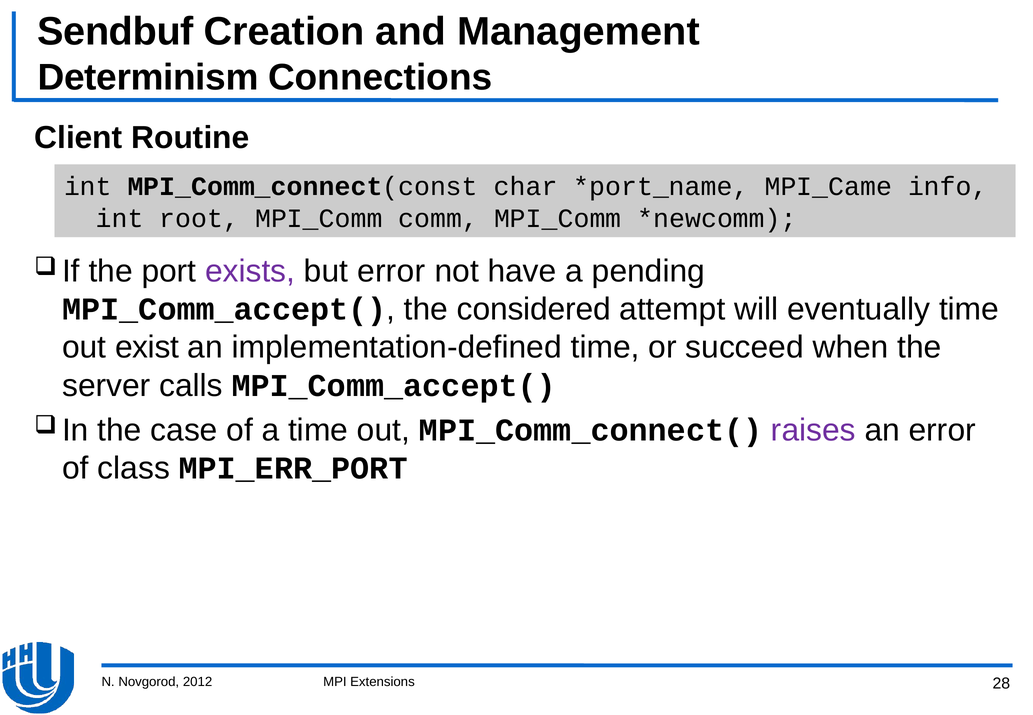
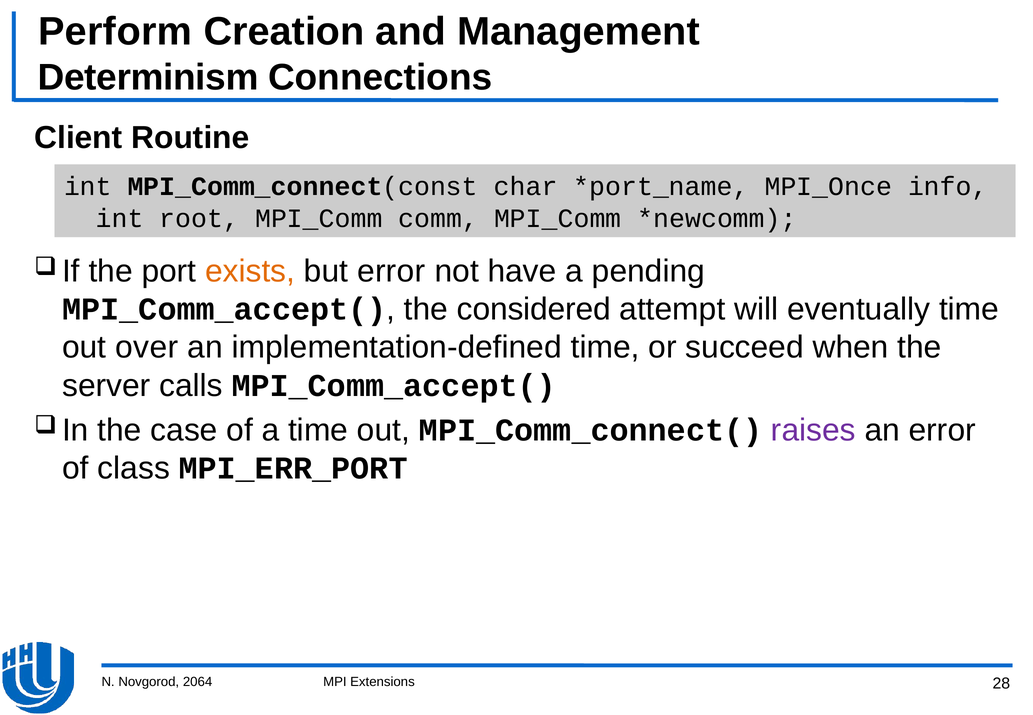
Sendbuf: Sendbuf -> Perform
MPI_Came: MPI_Came -> MPI_Once
exists colour: purple -> orange
exist: exist -> over
2012: 2012 -> 2064
